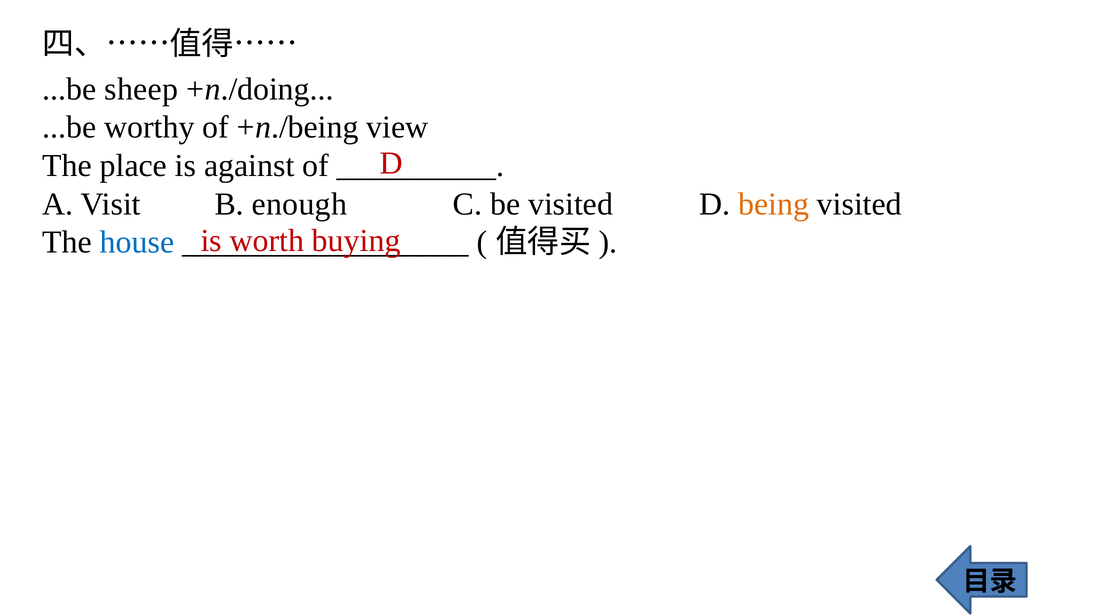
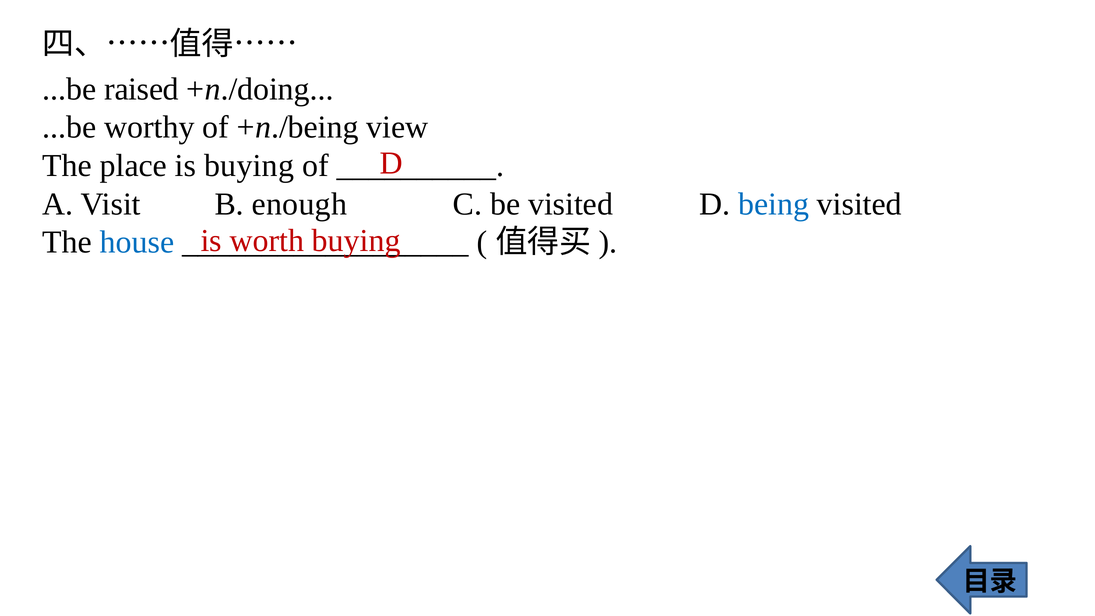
sheep: sheep -> raised
is against: against -> buying
being colour: orange -> blue
